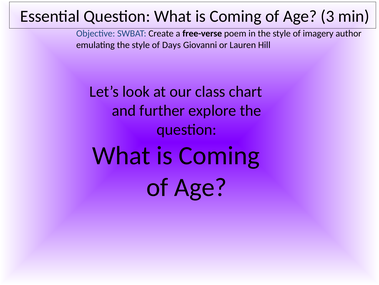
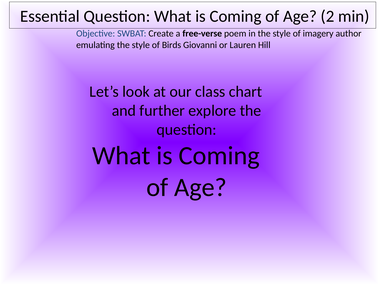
3: 3 -> 2
Days: Days -> Birds
